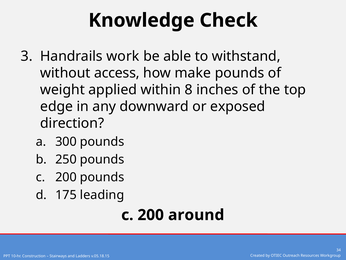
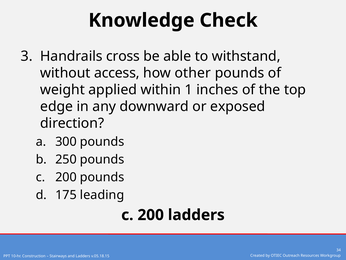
work: work -> cross
make: make -> other
8: 8 -> 1
200 around: around -> ladders
